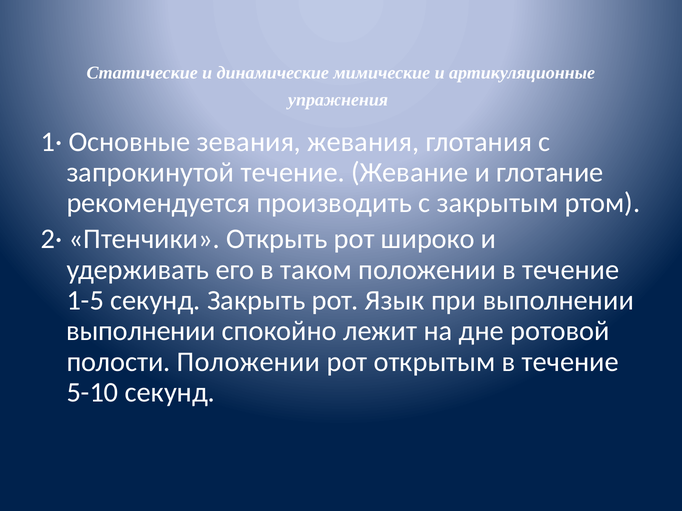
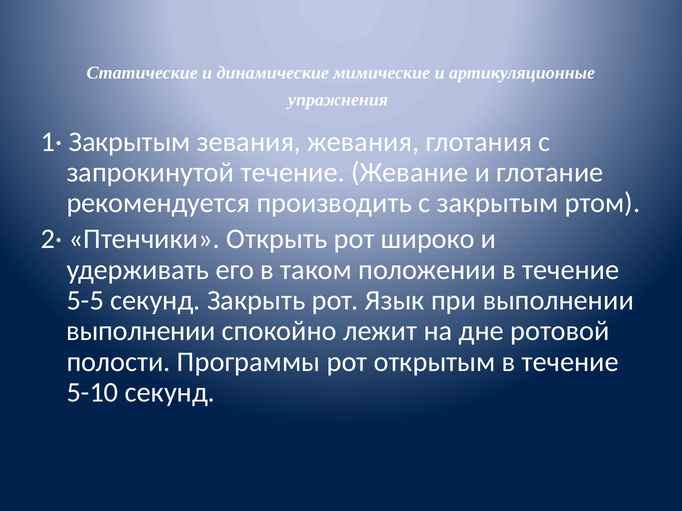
1· Основные: Основные -> Закрытым
1-5: 1-5 -> 5-5
полости Положении: Положении -> Программы
